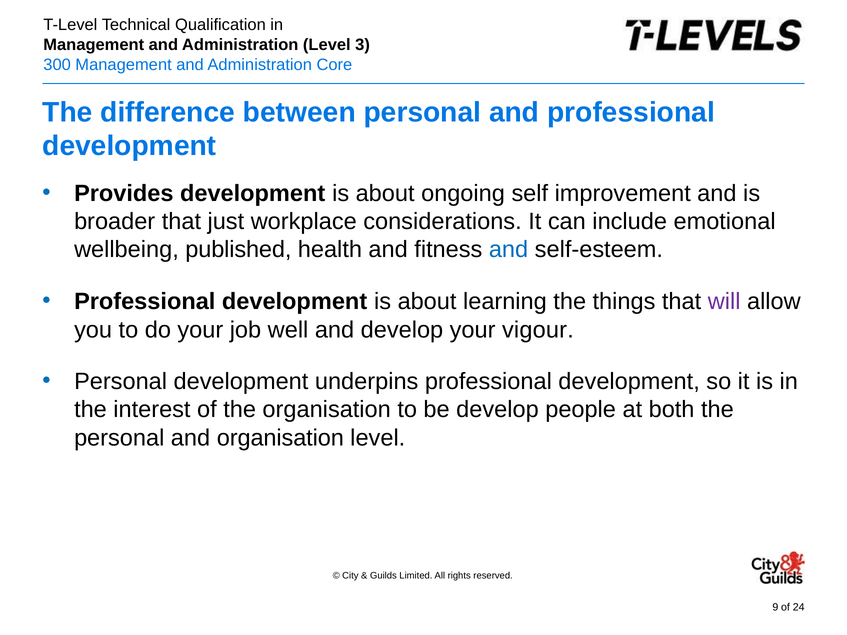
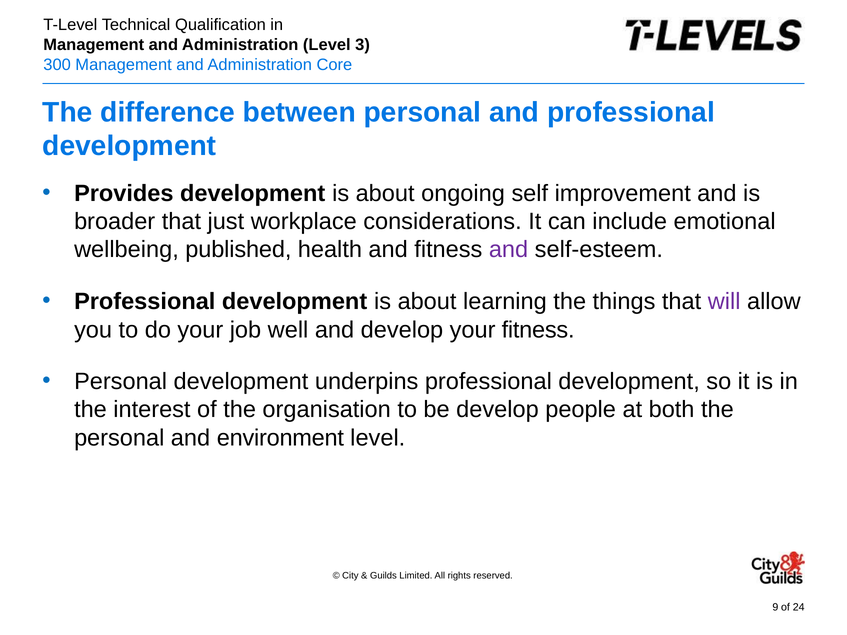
and at (509, 250) colour: blue -> purple
your vigour: vigour -> fitness
and organisation: organisation -> environment
